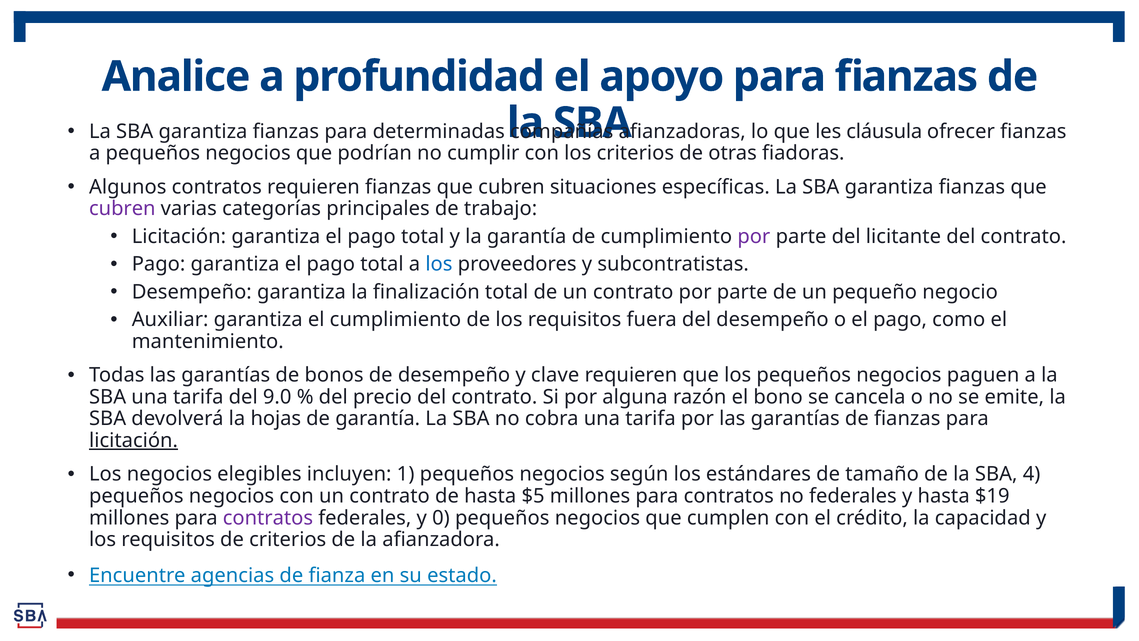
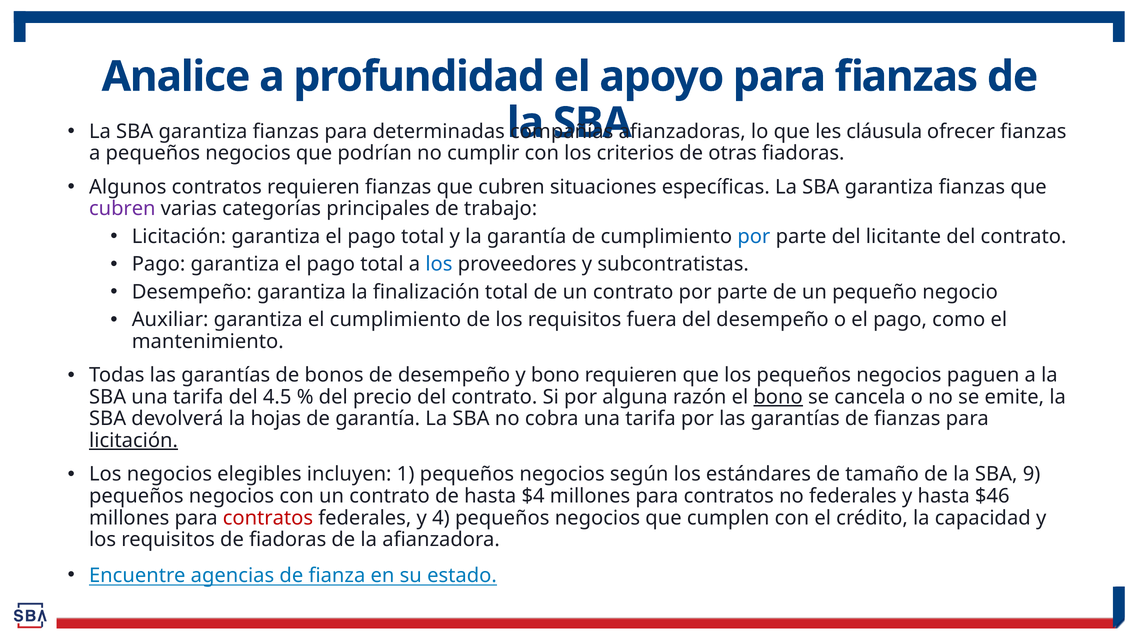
por at (754, 236) colour: purple -> blue
y clave: clave -> bono
9.0: 9.0 -> 4.5
bono at (778, 397) underline: none -> present
4: 4 -> 9
$5: $5 -> $4
$19: $19 -> $46
contratos at (268, 518) colour: purple -> red
0: 0 -> 4
de criterios: criterios -> fiadoras
